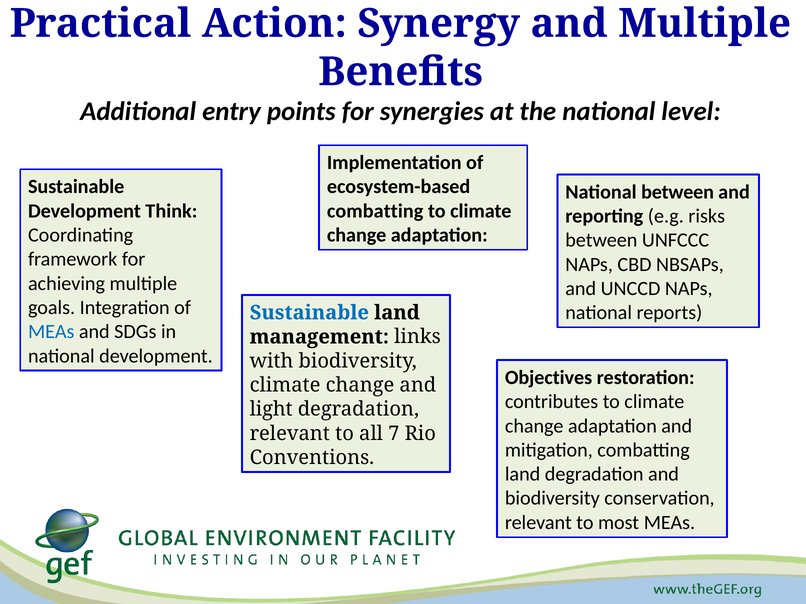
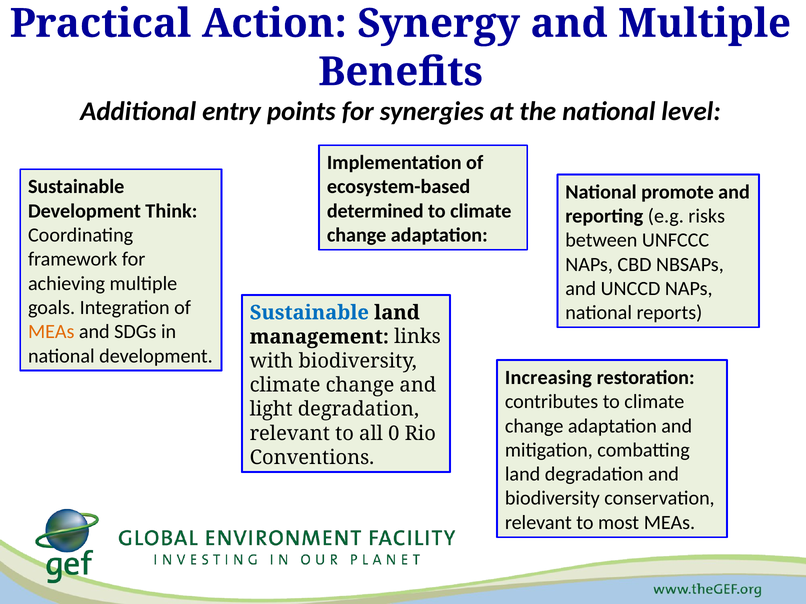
National between: between -> promote
combatting at (375, 211): combatting -> determined
MEAs at (51, 332) colour: blue -> orange
Objectives: Objectives -> Increasing
7: 7 -> 0
